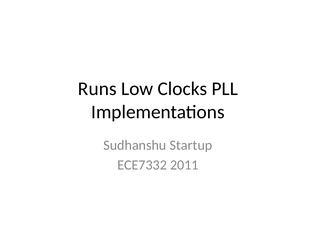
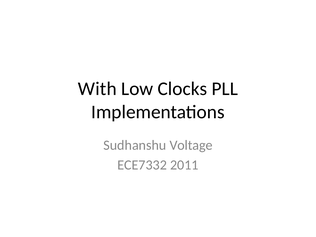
Runs: Runs -> With
Startup: Startup -> Voltage
